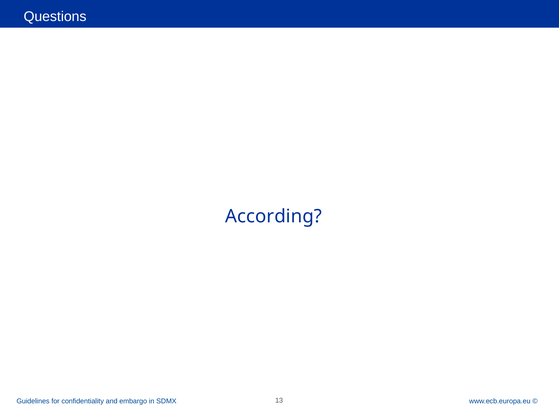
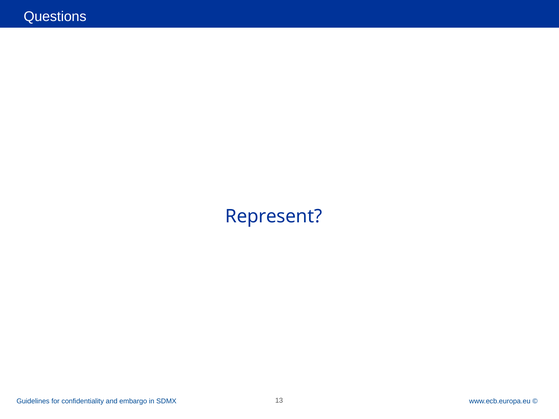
According: According -> Represent
